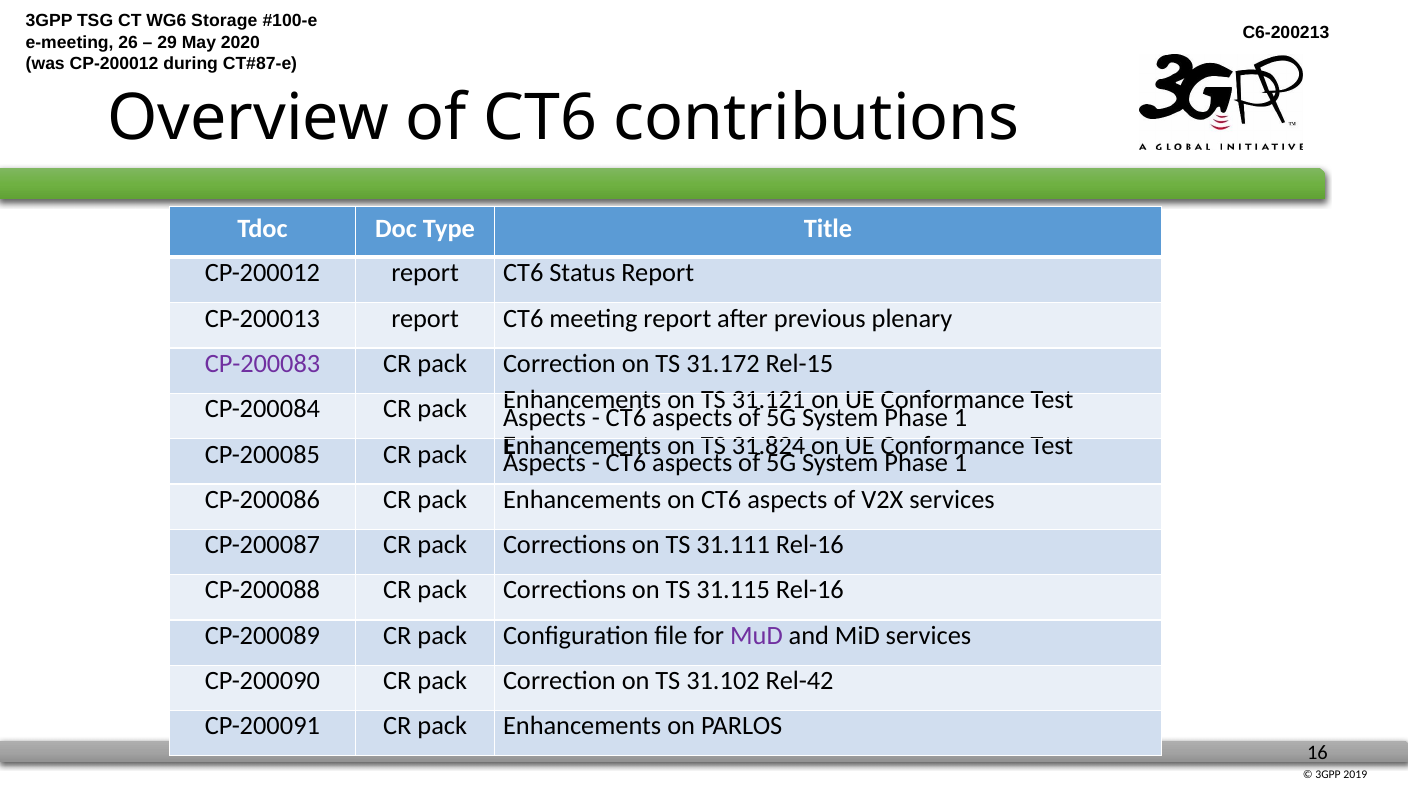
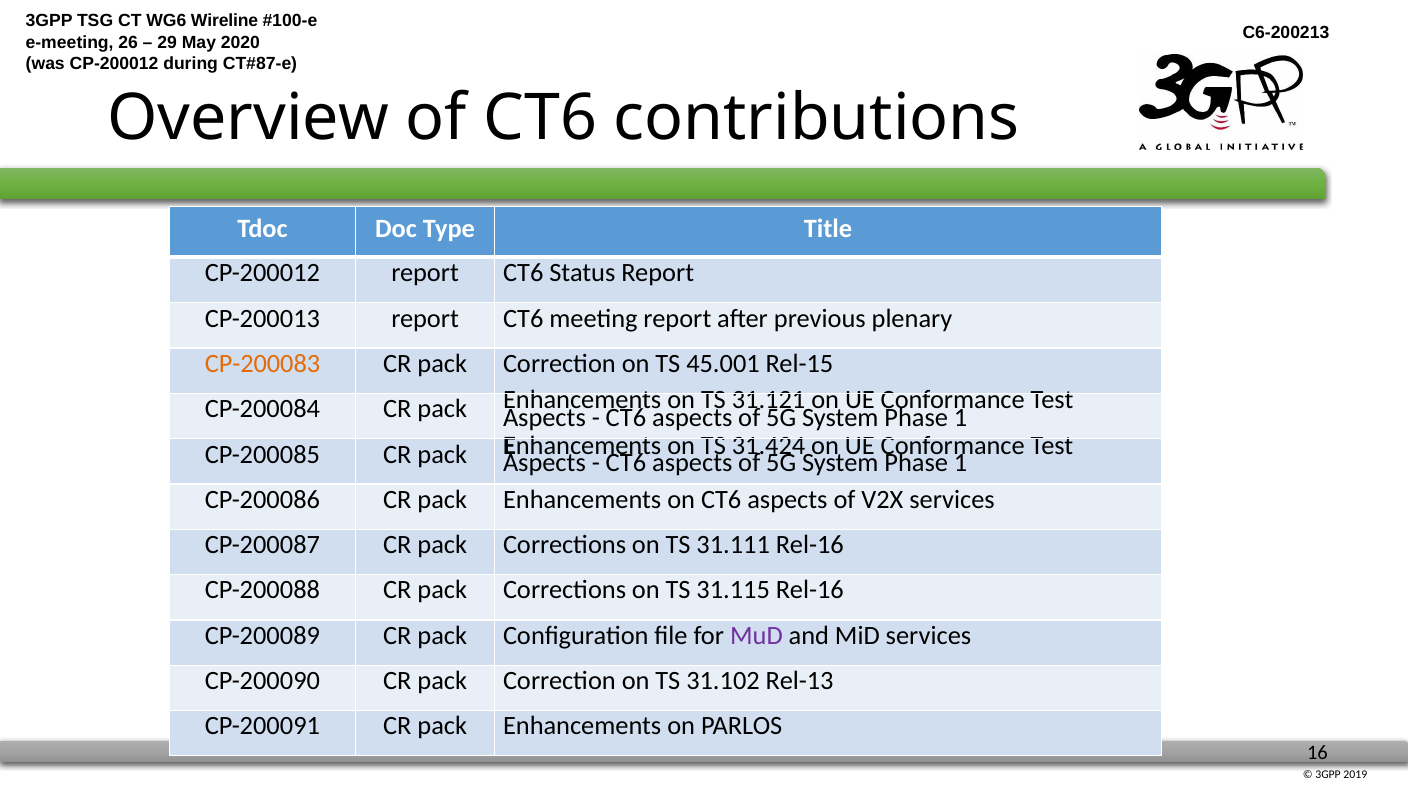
Storage: Storage -> Wireline
CP-200083 colour: purple -> orange
31.172: 31.172 -> 45.001
31.824: 31.824 -> 31.424
Rel-42: Rel-42 -> Rel-13
